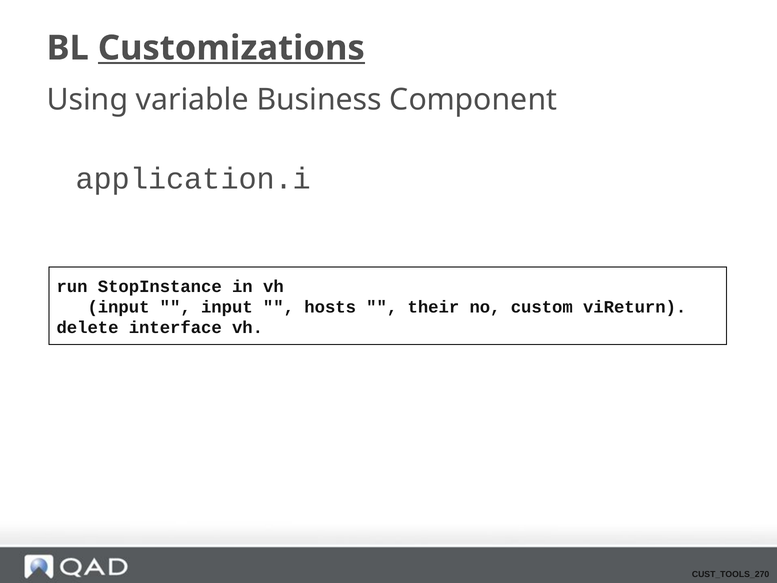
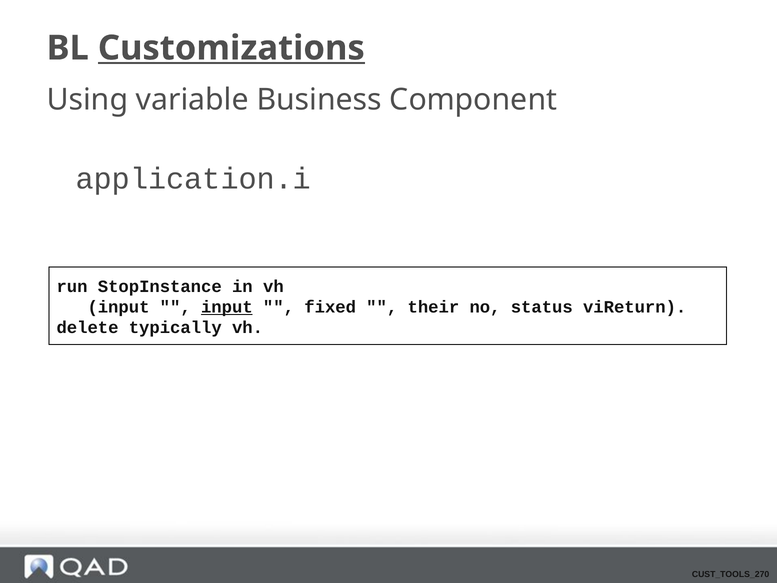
input at (227, 307) underline: none -> present
hosts: hosts -> fixed
custom: custom -> status
interface: interface -> typically
